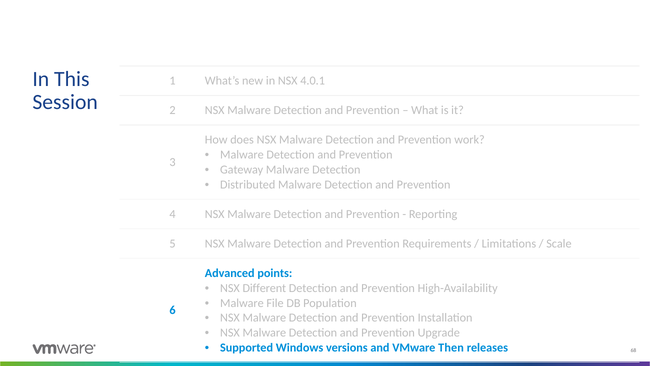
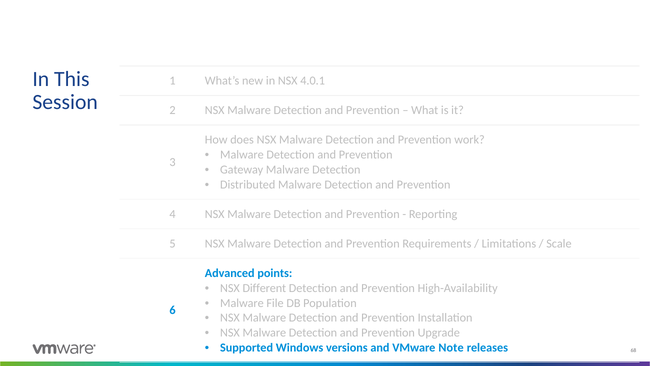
Then: Then -> Note
